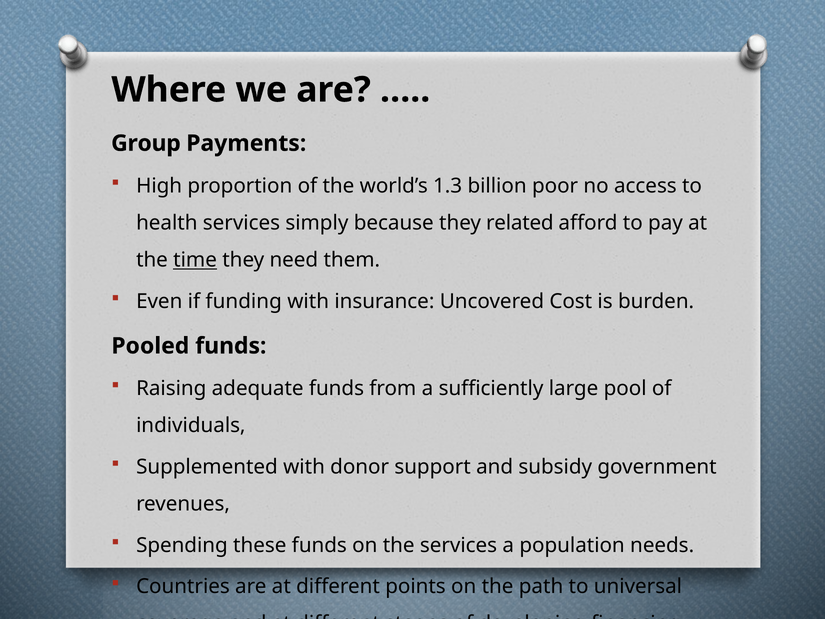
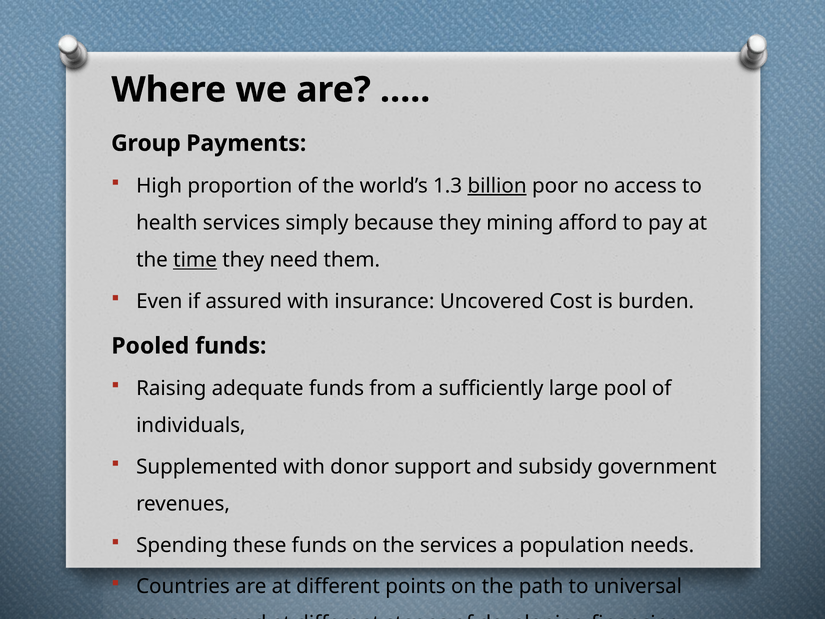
billion underline: none -> present
related: related -> mining
funding: funding -> assured
